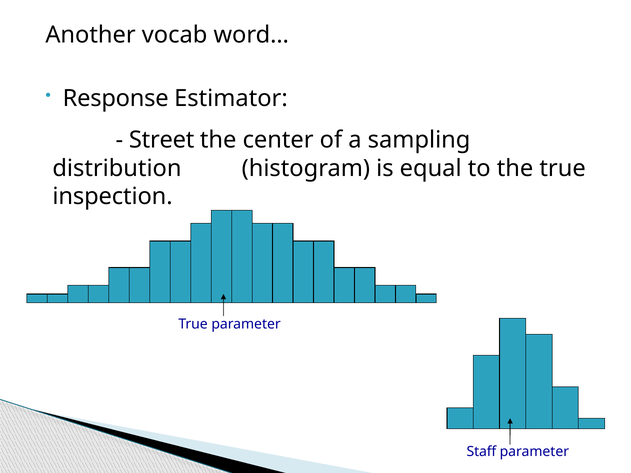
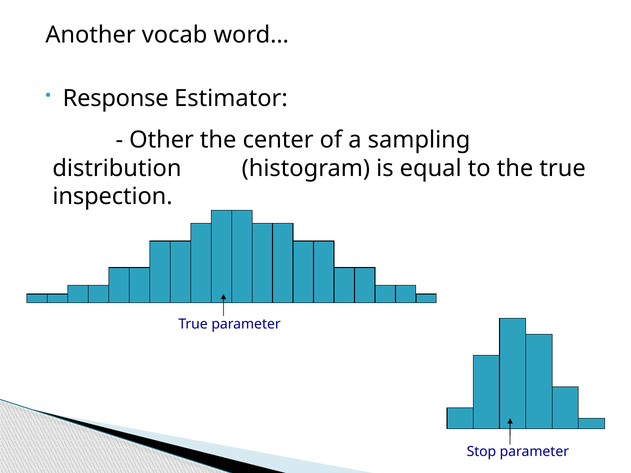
Street: Street -> Other
Staff: Staff -> Stop
